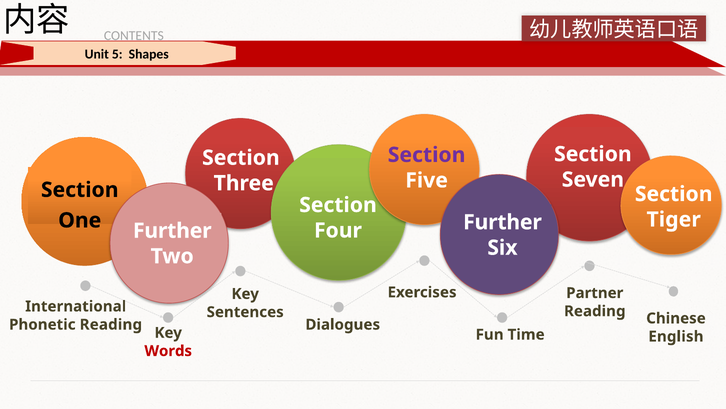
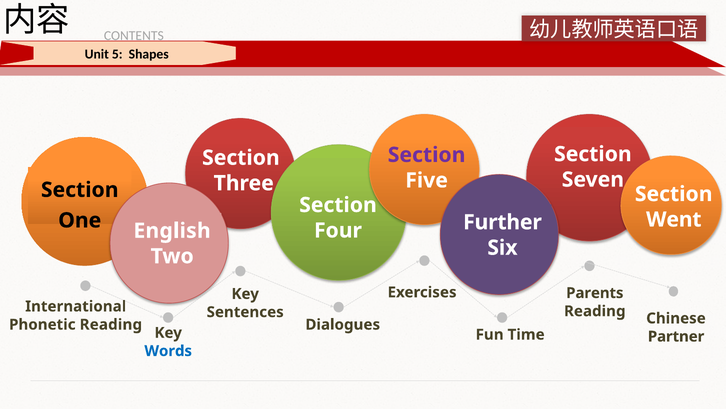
Tiger: Tiger -> Went
Further at (172, 230): Further -> English
Partner: Partner -> Parents
English: English -> Partner
Words colour: red -> blue
